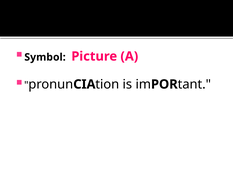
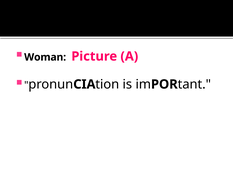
Symbol: Symbol -> Woman
